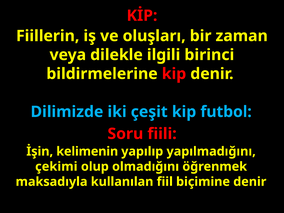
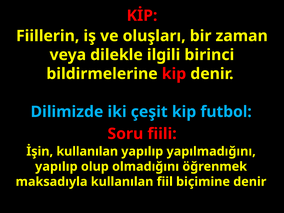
İşin kelimenin: kelimenin -> kullanılan
çekimi at (56, 167): çekimi -> yapılıp
